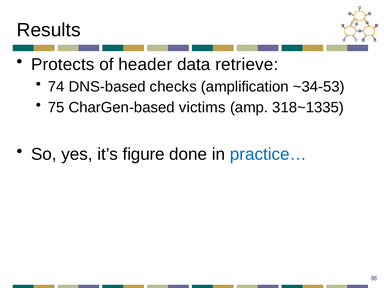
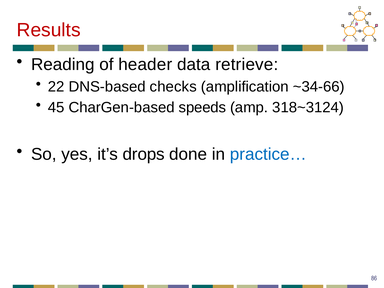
Results colour: black -> red
Protects: Protects -> Reading
74: 74 -> 22
~34-53: ~34-53 -> ~34-66
75: 75 -> 45
victims: victims -> speeds
318~1335: 318~1335 -> 318~3124
figure: figure -> drops
